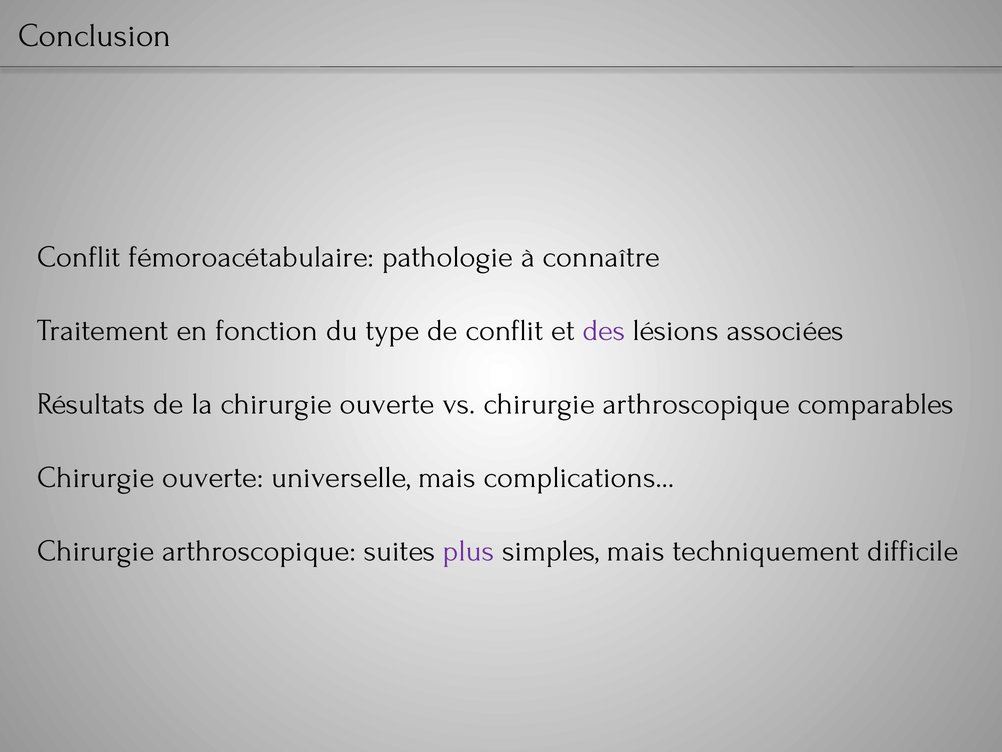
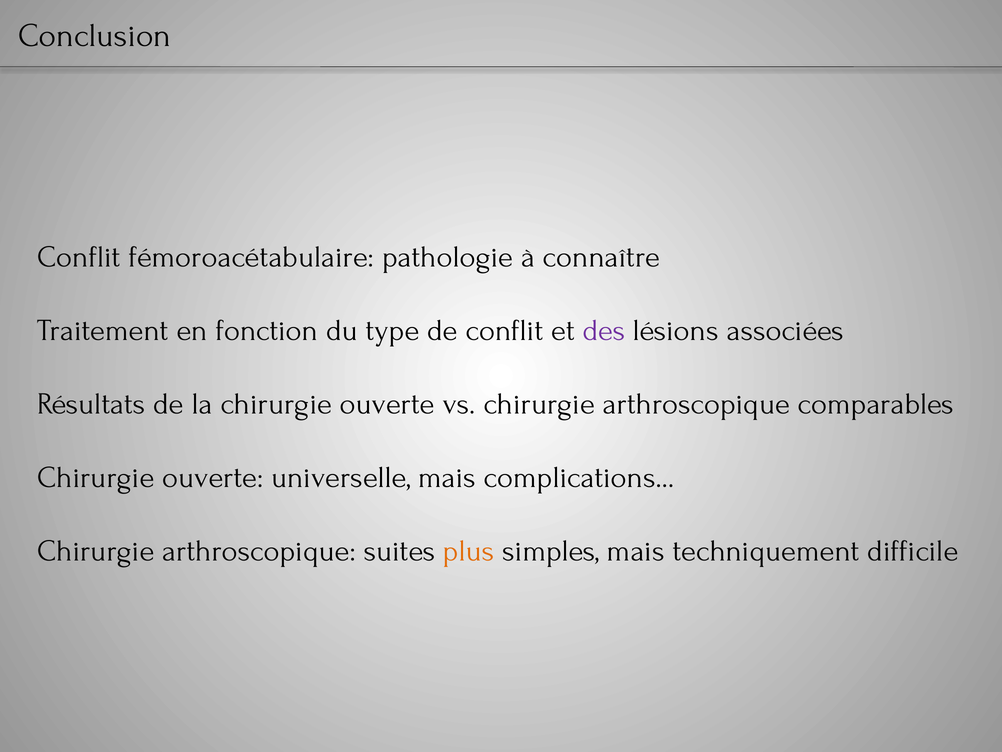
plus colour: purple -> orange
